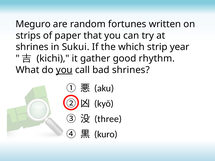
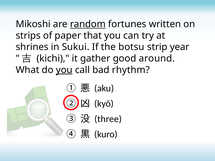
Meguro: Meguro -> Mikoshi
random underline: none -> present
which: which -> botsu
rhythm: rhythm -> around
bad shrines: shrines -> rhythm
